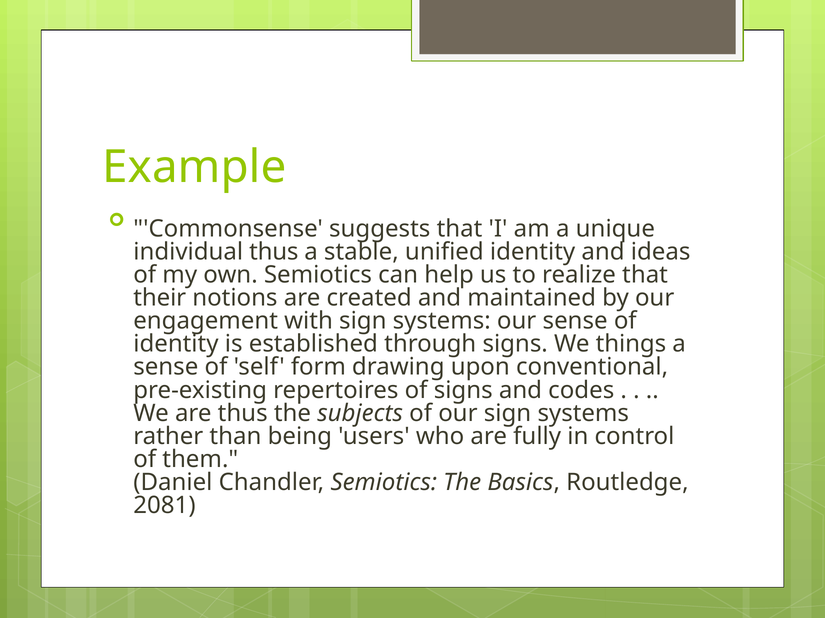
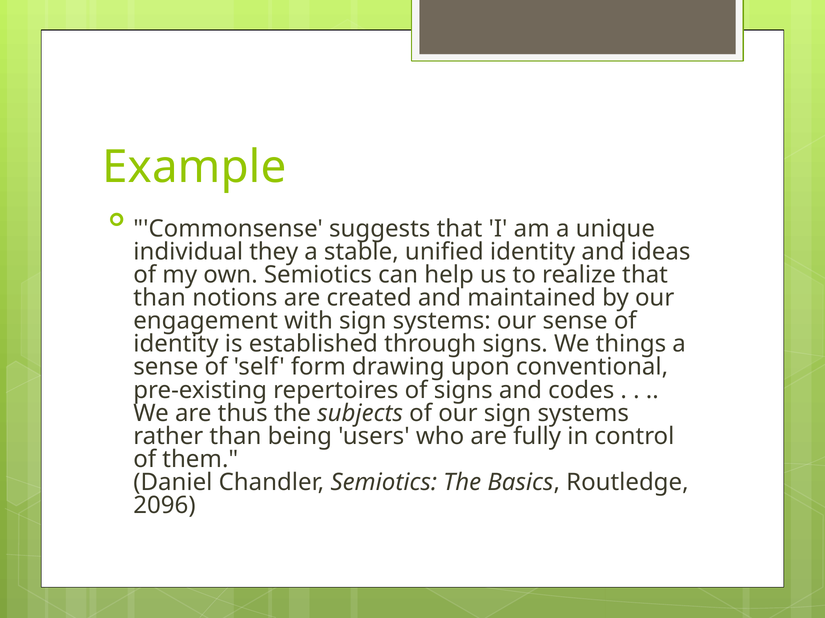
individual thus: thus -> they
their at (160, 298): their -> than
2081: 2081 -> 2096
